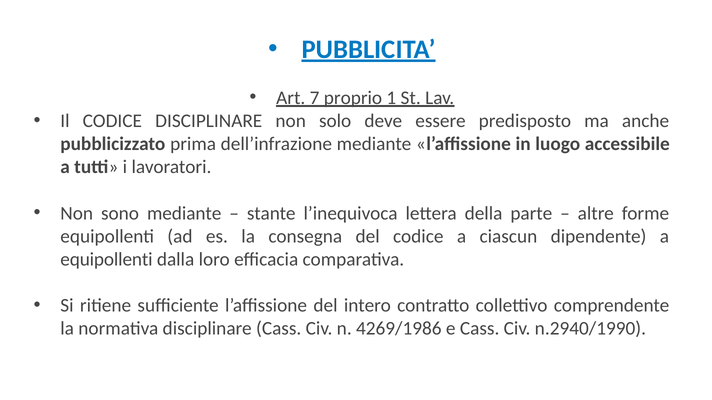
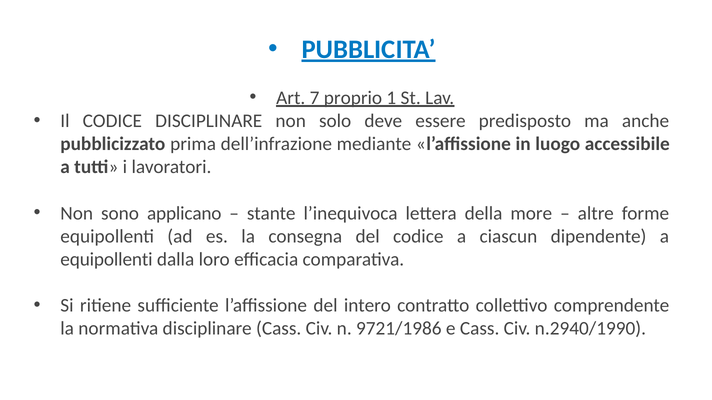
sono mediante: mediante -> applicano
parte: parte -> more
4269/1986: 4269/1986 -> 9721/1986
